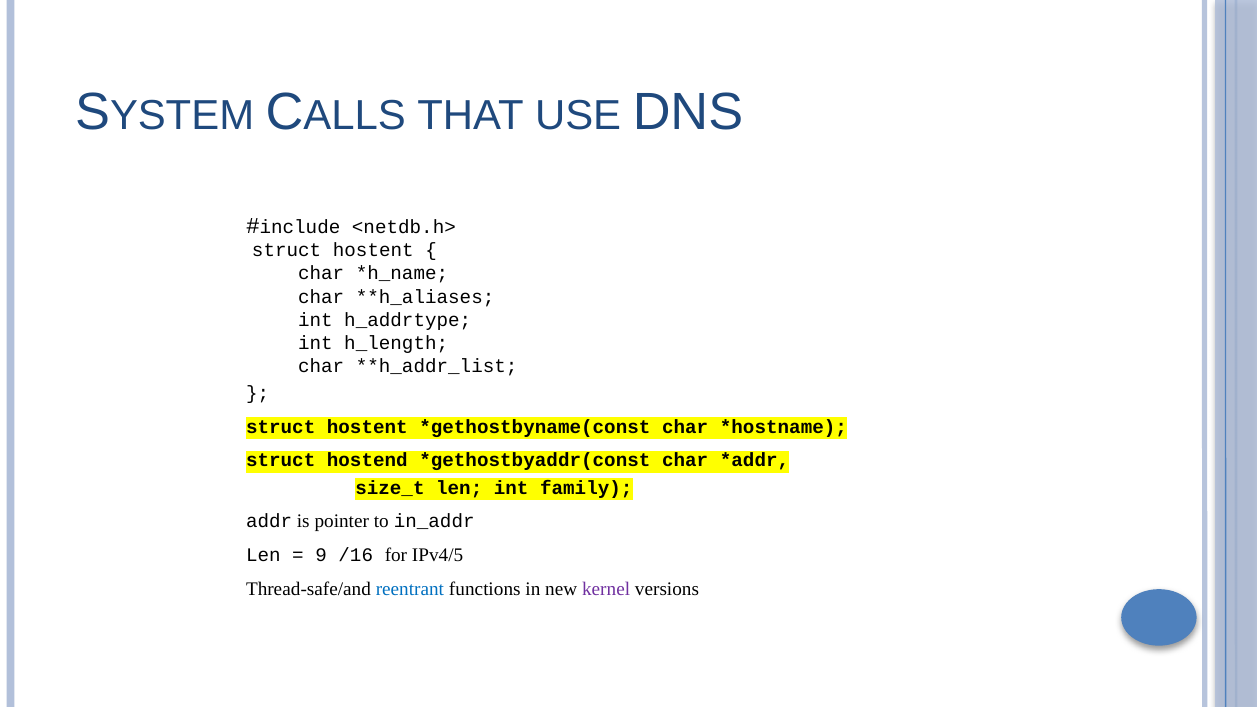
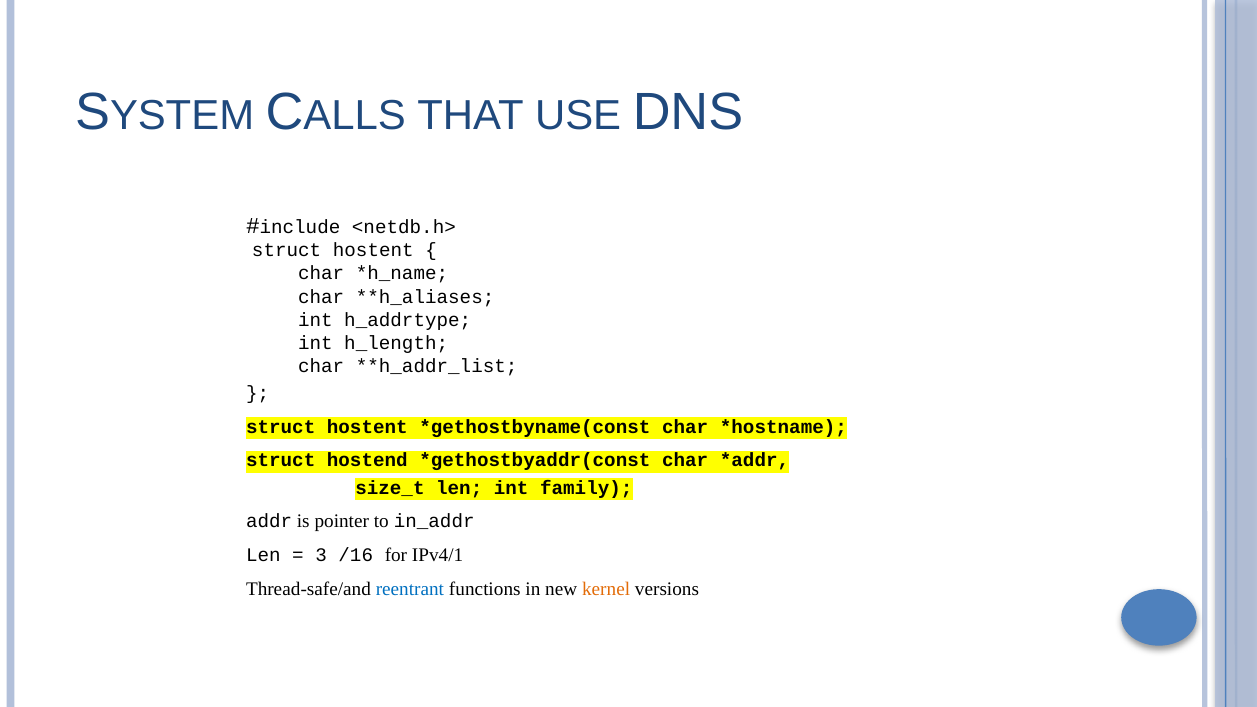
9: 9 -> 3
IPv4/5: IPv4/5 -> IPv4/1
kernel colour: purple -> orange
